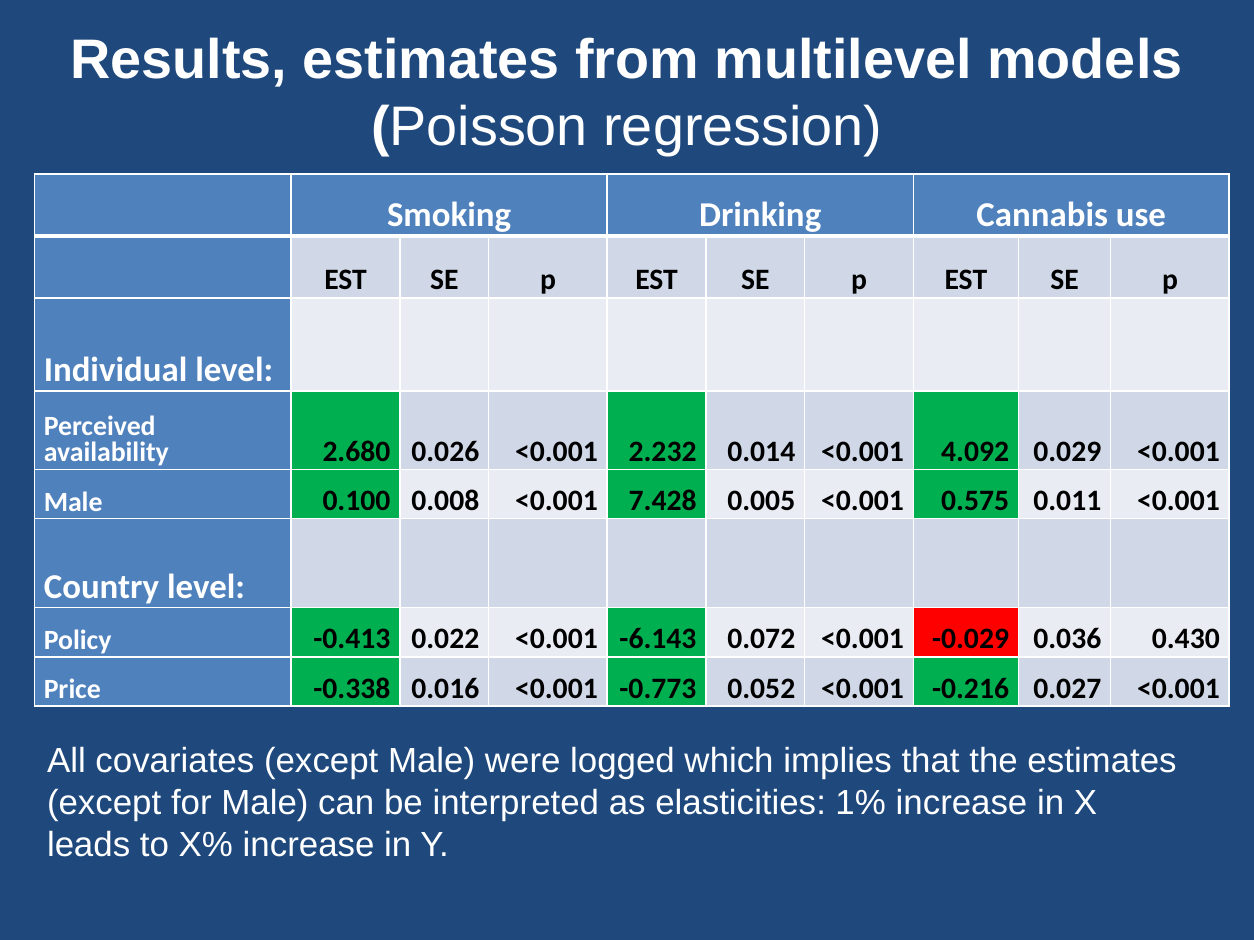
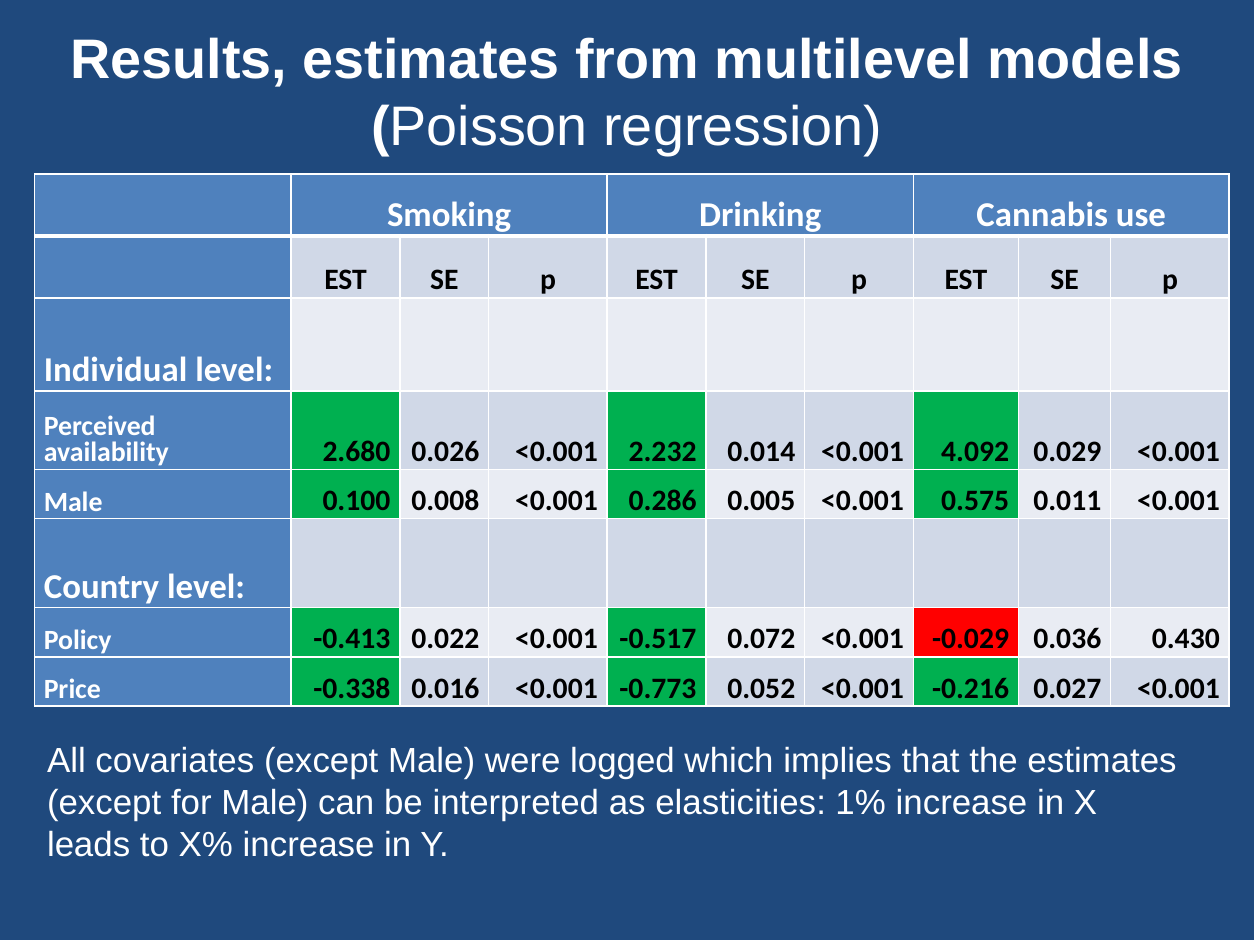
7.428: 7.428 -> 0.286
-6.143: -6.143 -> -0.517
